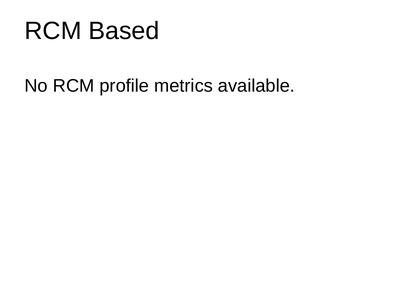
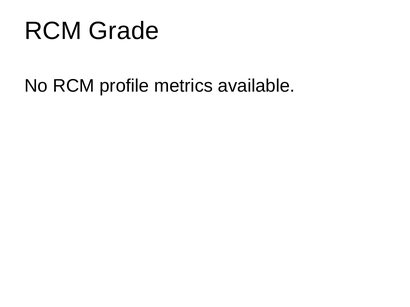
Based: Based -> Grade
